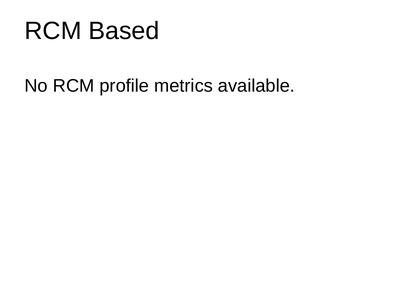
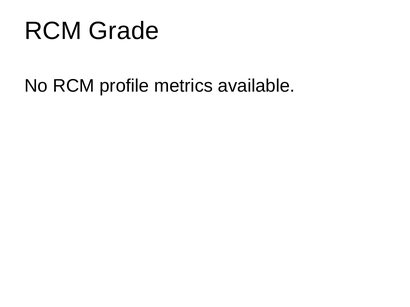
Based: Based -> Grade
